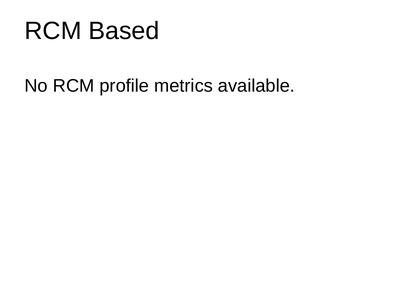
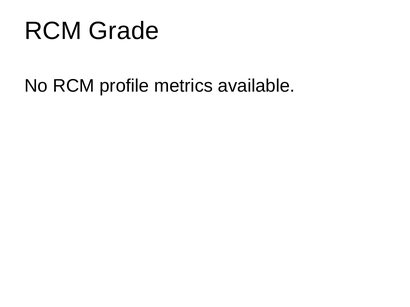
Based: Based -> Grade
